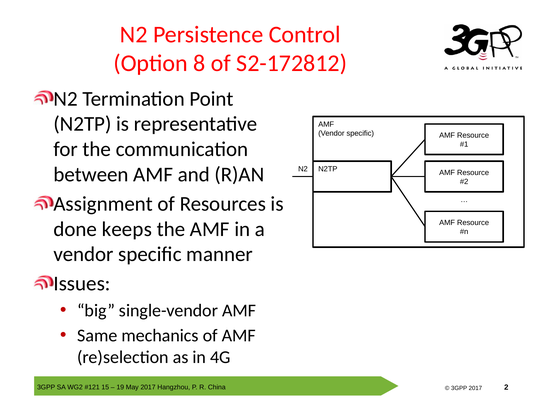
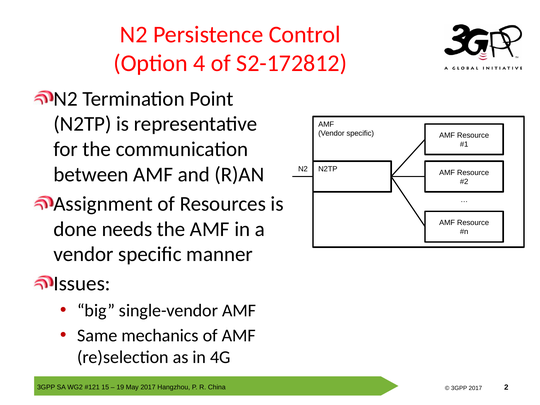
8: 8 -> 4
keeps: keeps -> needs
